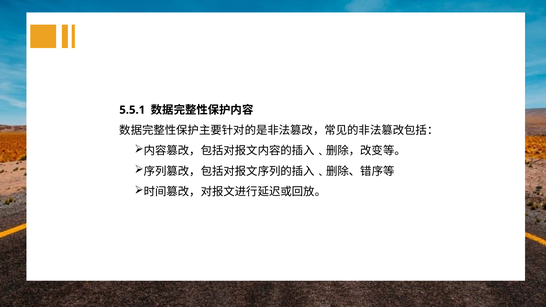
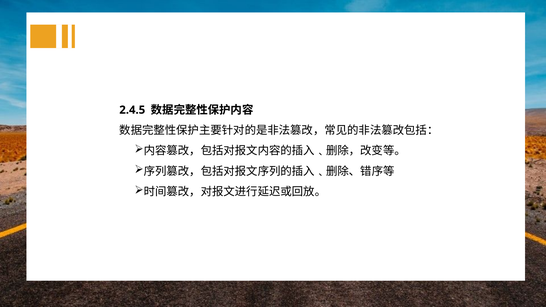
5.5.1: 5.5.1 -> 2.4.5
